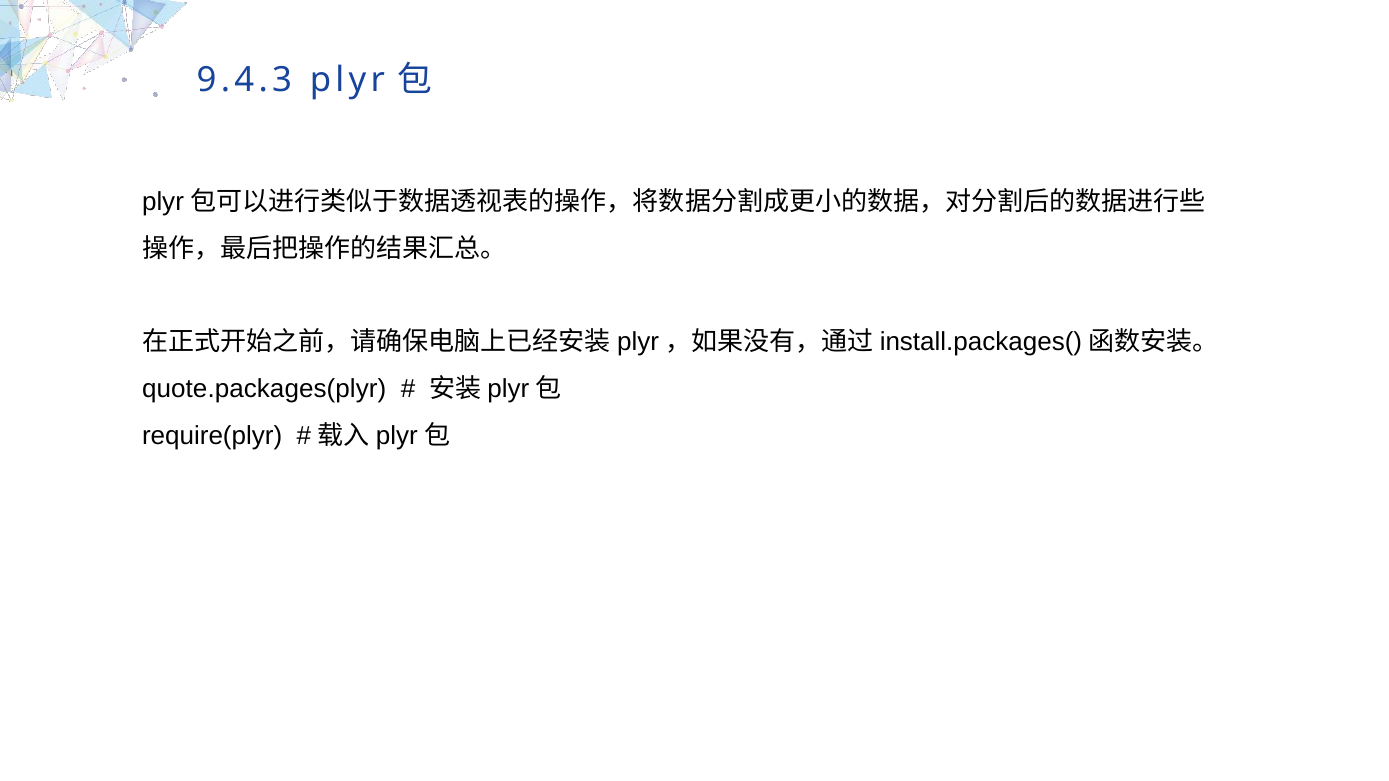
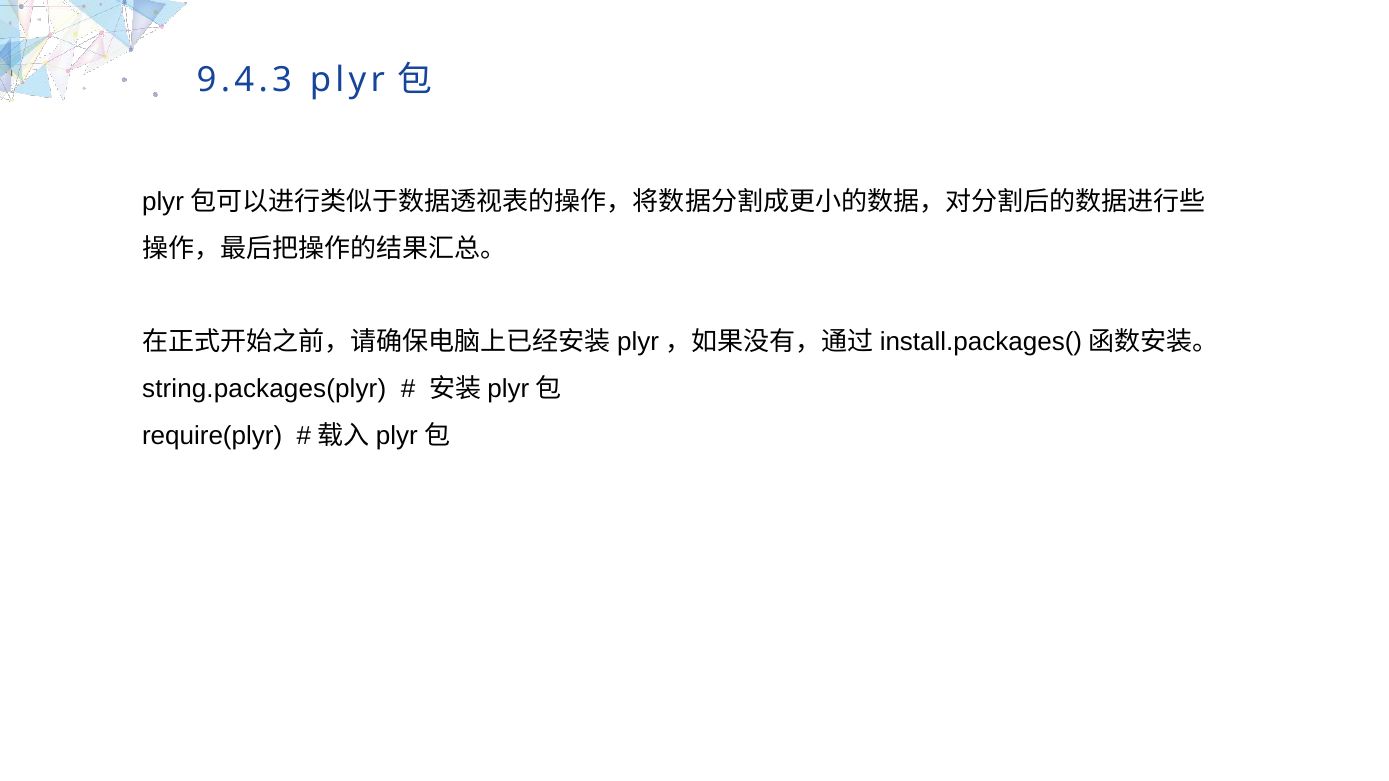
quote.packages(plyr: quote.packages(plyr -> string.packages(plyr
